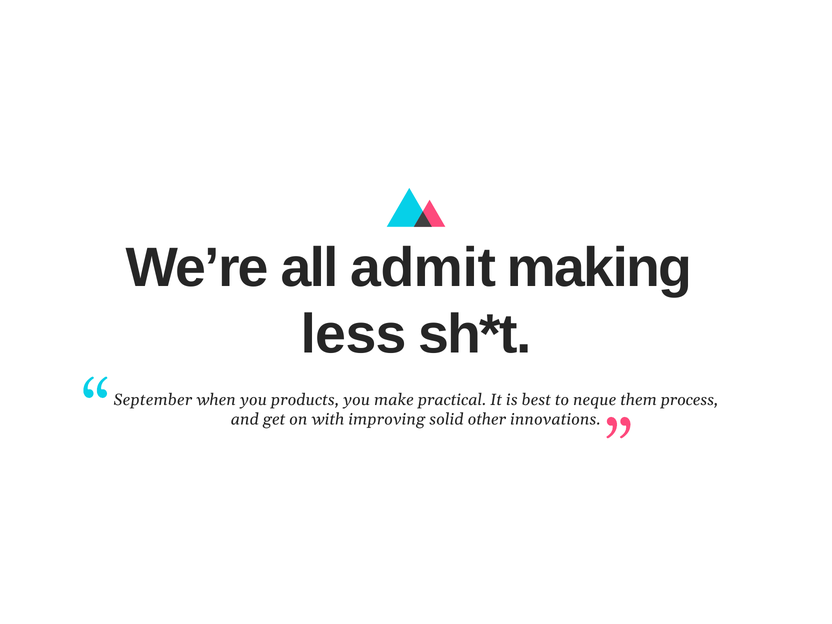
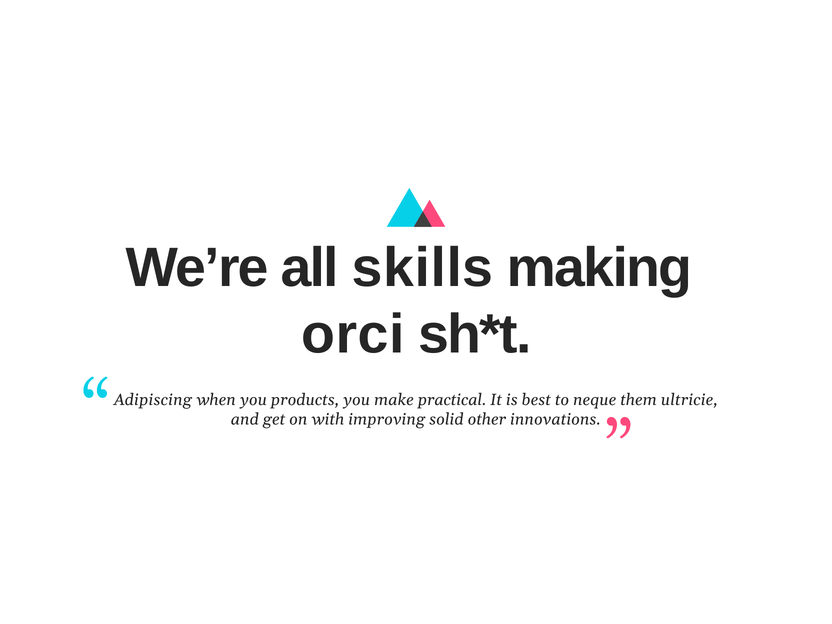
admit: admit -> skills
less: less -> orci
September: September -> Adipiscing
process: process -> ultricie
